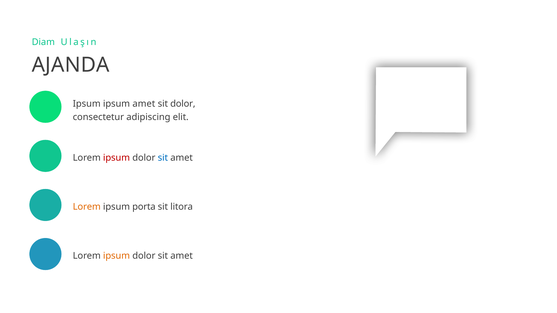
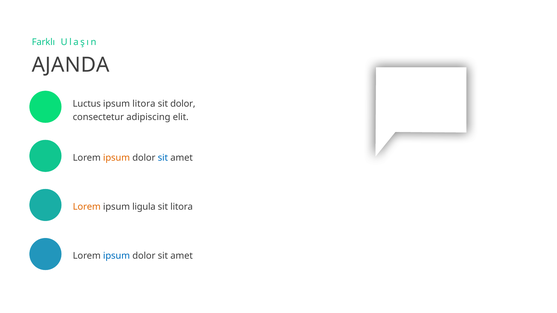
Diam: Diam -> Farklı
Ipsum at (87, 104): Ipsum -> Luctus
ipsum amet: amet -> litora
ipsum at (117, 158) colour: red -> orange
porta: porta -> ligula
ipsum at (117, 256) colour: orange -> blue
